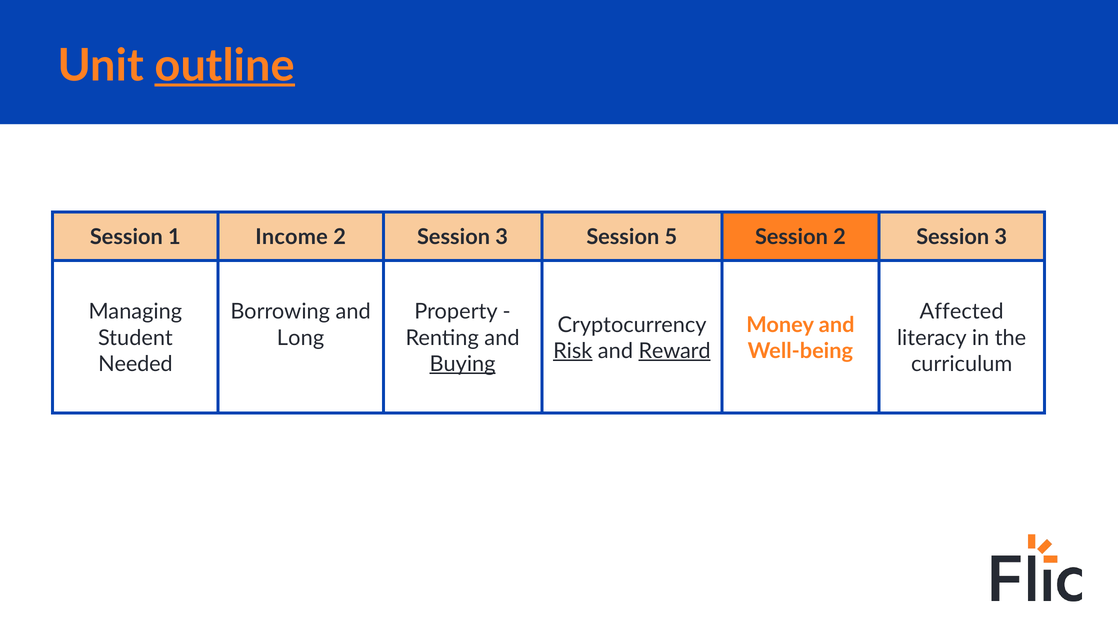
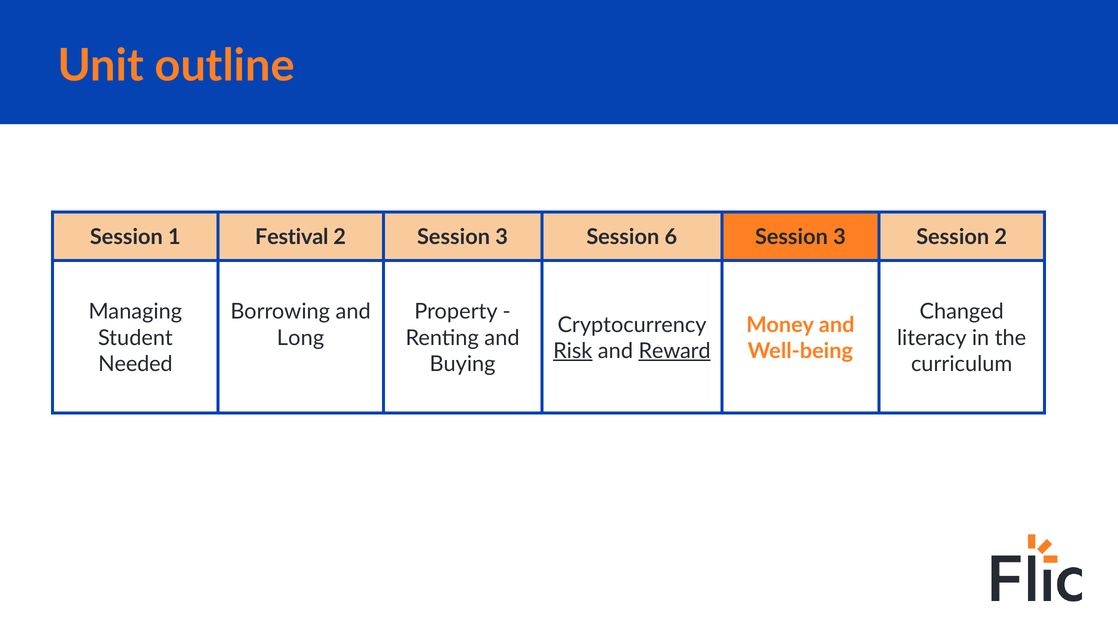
outline underline: present -> none
Income: Income -> Festival
5: 5 -> 6
2 at (839, 237): 2 -> 3
3 at (1001, 237): 3 -> 2
Affected: Affected -> Changed
Buying underline: present -> none
